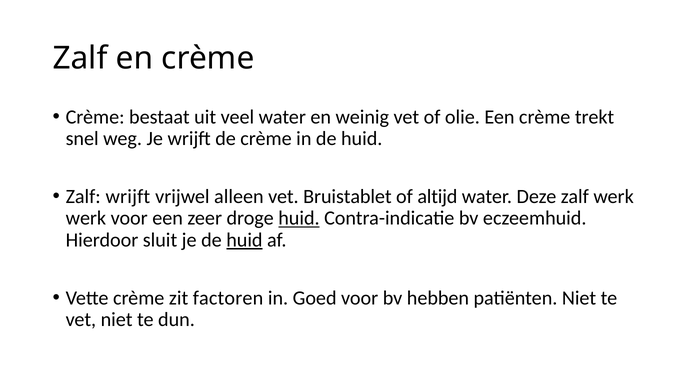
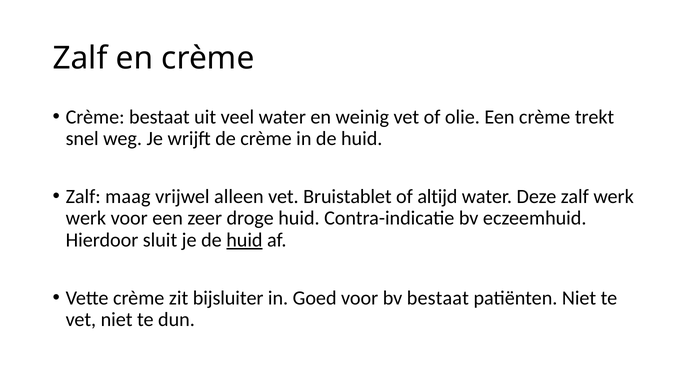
Zalf wrijft: wrijft -> maag
huid at (299, 218) underline: present -> none
factoren: factoren -> bijsluiter
bv hebben: hebben -> bestaat
